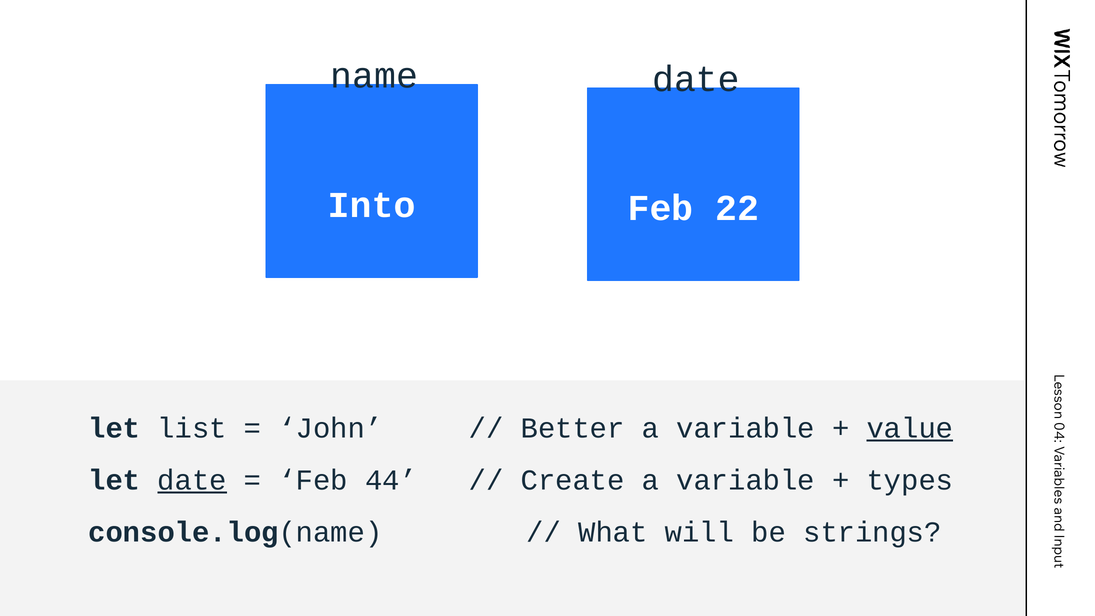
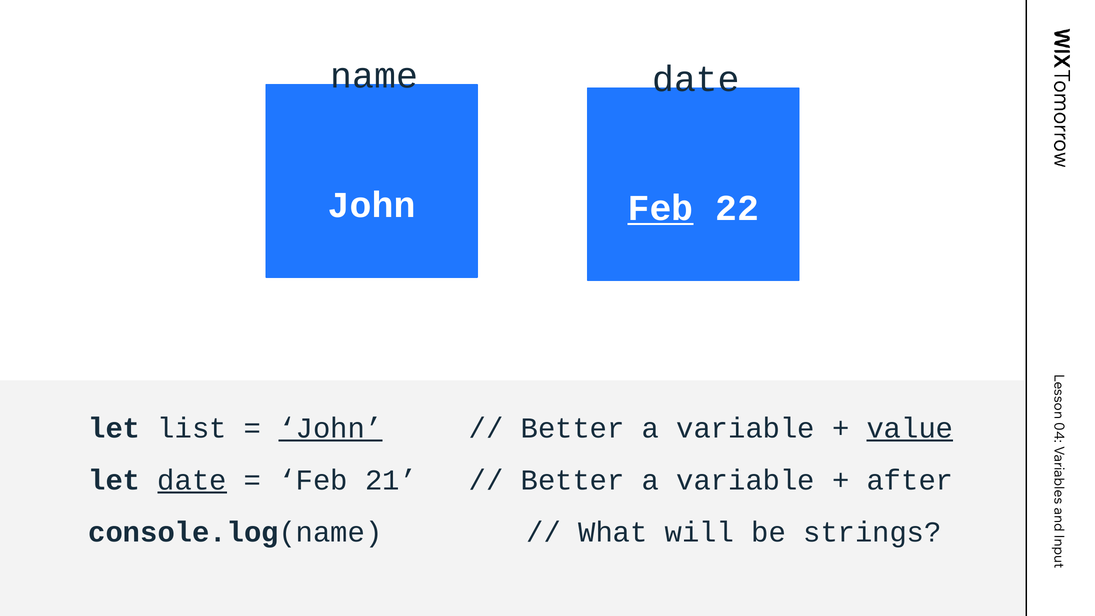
Into at (372, 205): Into -> John
Feb at (661, 208) underline: none -> present
John at (330, 428) underline: none -> present
44: 44 -> 21
Create at (573, 480): Create -> Better
types: types -> after
